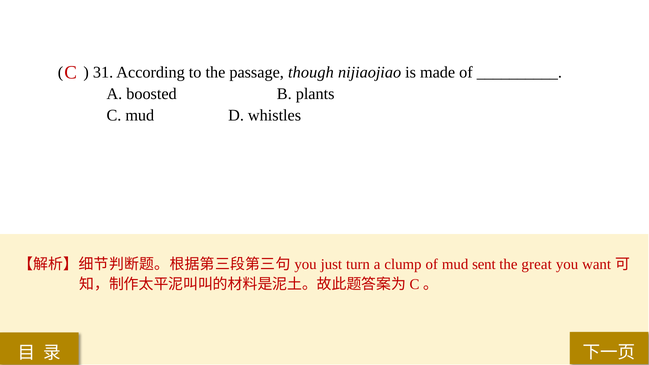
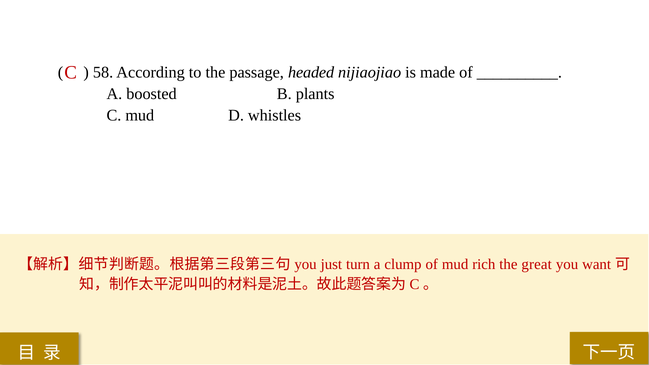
31: 31 -> 58
though: though -> headed
sent: sent -> rich
